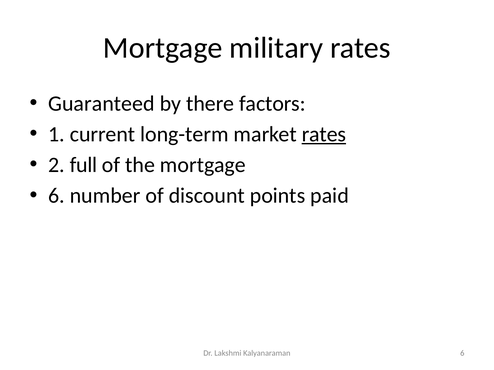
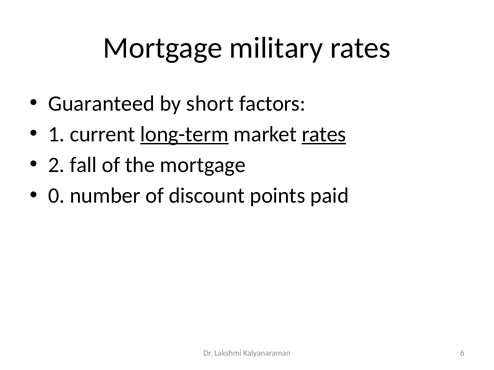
there: there -> short
long-term underline: none -> present
full: full -> fall
6 at (56, 196): 6 -> 0
